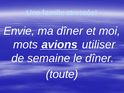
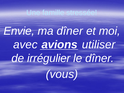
mots: mots -> avec
semaine: semaine -> irrégulier
toute: toute -> vous
